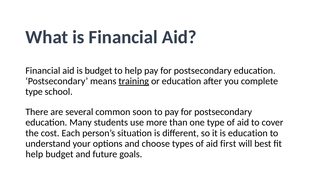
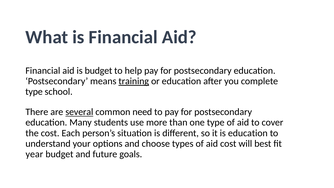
several underline: none -> present
soon: soon -> need
aid first: first -> cost
help at (34, 154): help -> year
